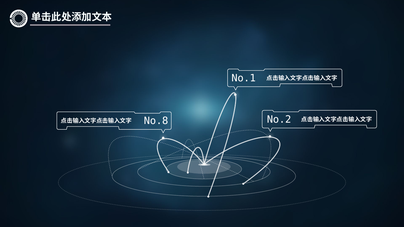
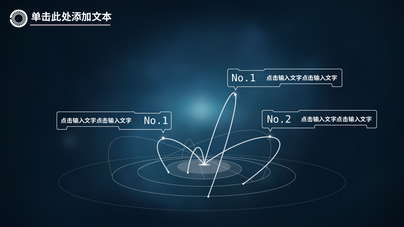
No.8 at (156, 121): No.8 -> No.1
